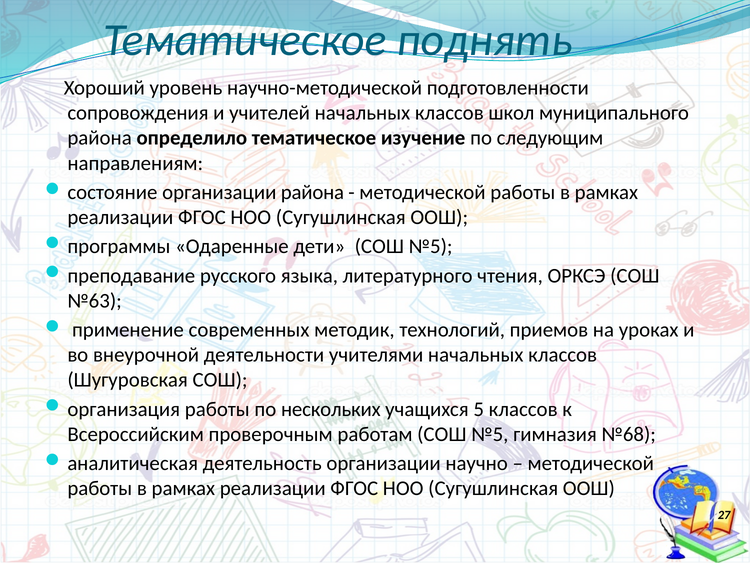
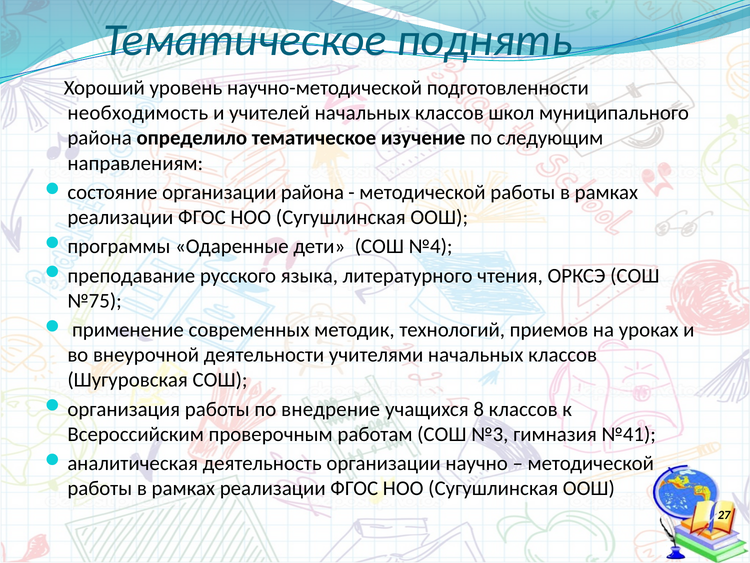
сопровождения: сопровождения -> необходимость
дети СОШ №5: №5 -> №4
№63: №63 -> №75
нескольких: нескольких -> внедрение
5: 5 -> 8
работам СОШ №5: №5 -> №3
№68: №68 -> №41
